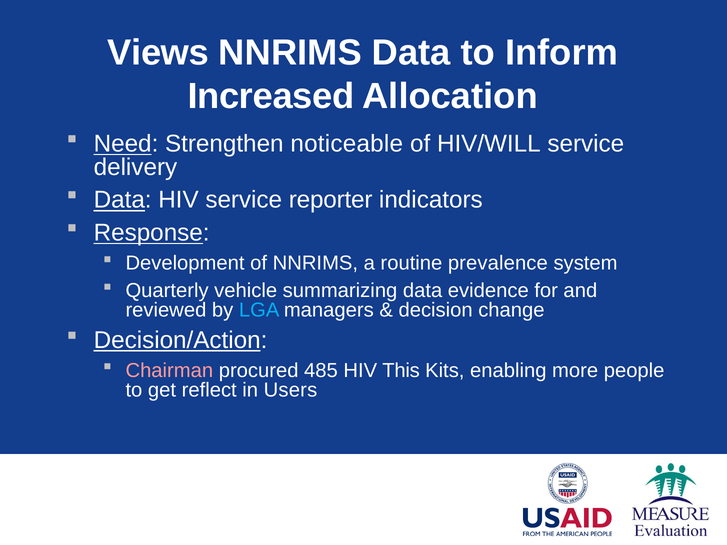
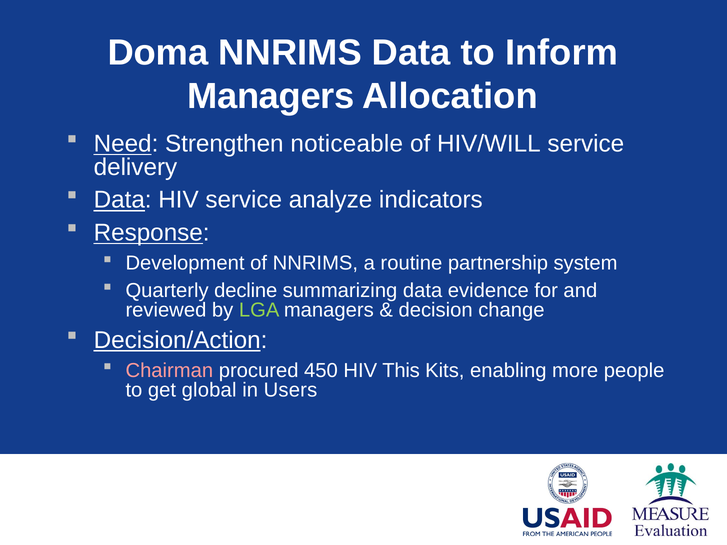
Views: Views -> Doma
Increased at (271, 96): Increased -> Managers
reporter: reporter -> analyze
prevalence: prevalence -> partnership
vehicle: vehicle -> decline
LGA colour: light blue -> light green
485: 485 -> 450
reflect: reflect -> global
